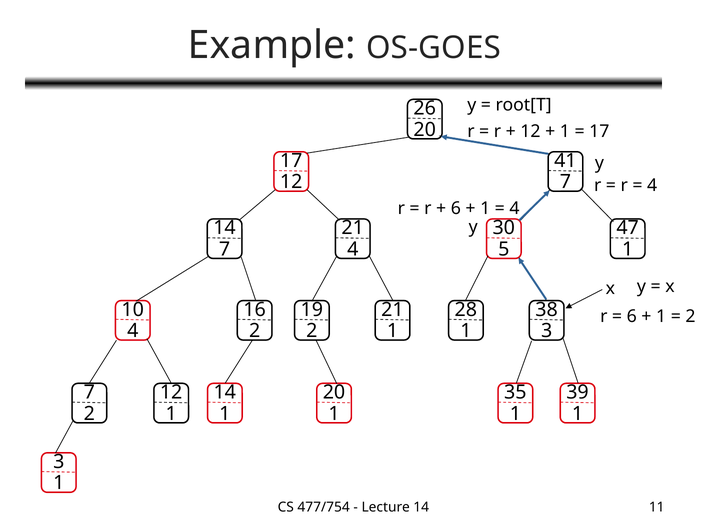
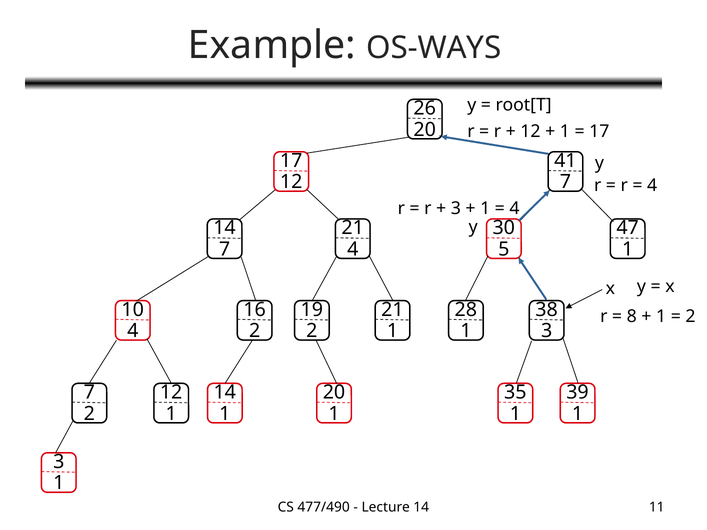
OS-GOES: OS-GOES -> OS-WAYS
6 at (456, 208): 6 -> 3
6 at (632, 316): 6 -> 8
477/754: 477/754 -> 477/490
